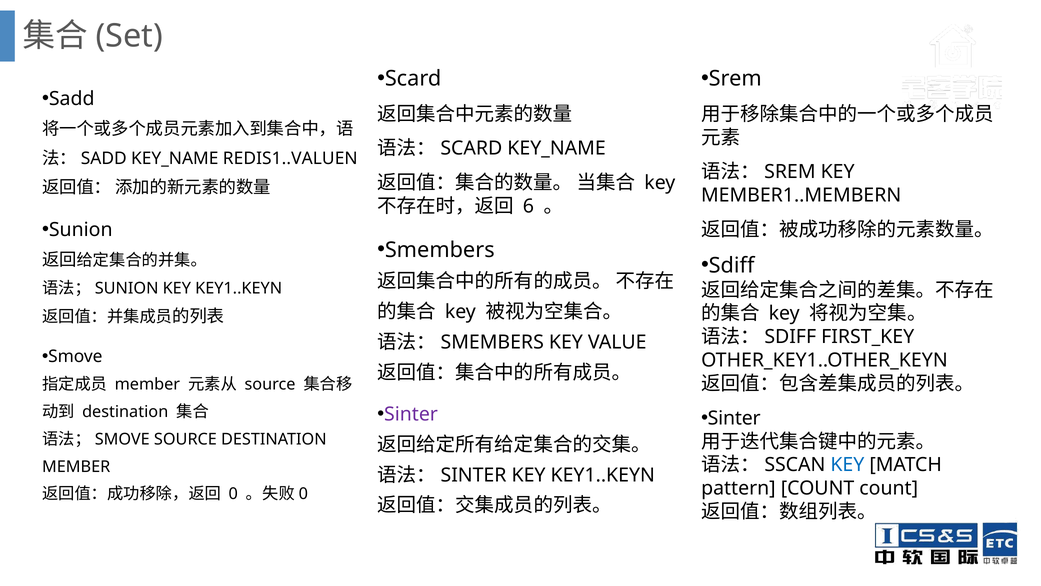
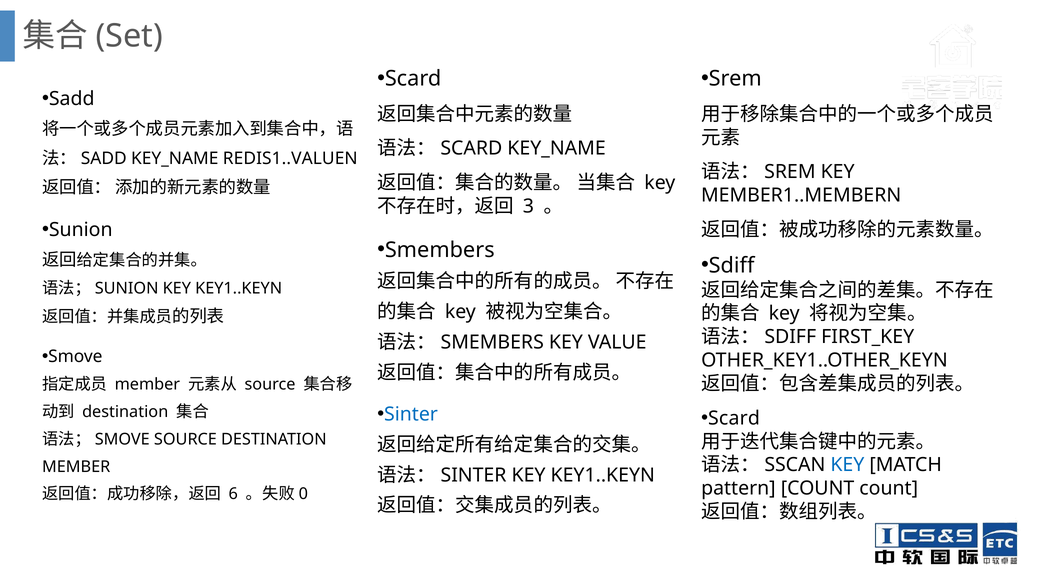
6: 6 -> 3
Sinter at (411, 414) colour: purple -> blue
Sinter at (734, 418): Sinter -> Scard
0: 0 -> 6
